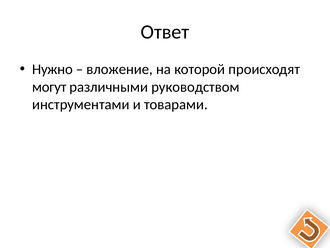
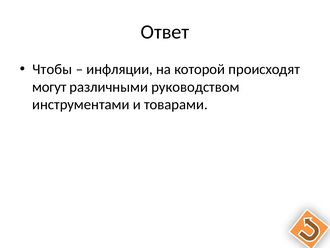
Нужно: Нужно -> Чтобы
вложение: вложение -> инфляции
